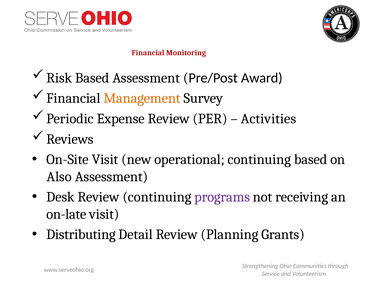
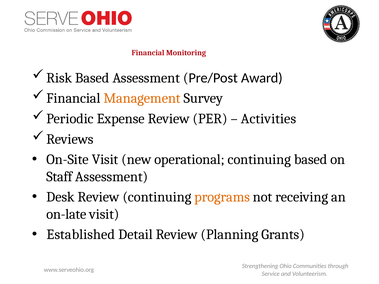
Also: Also -> Staff
programs colour: purple -> orange
Distributing: Distributing -> Established
